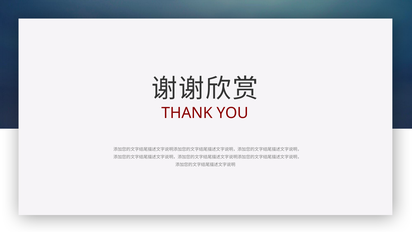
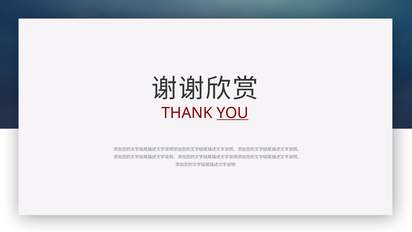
YOU underline: none -> present
